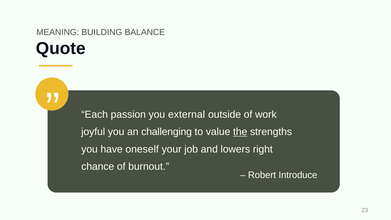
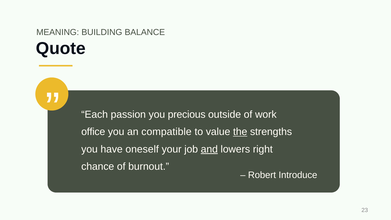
external: external -> precious
joyful: joyful -> office
challenging: challenging -> compatible
and underline: none -> present
